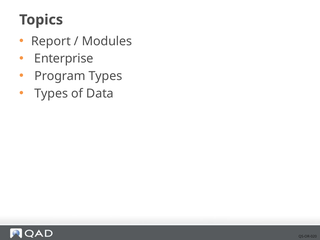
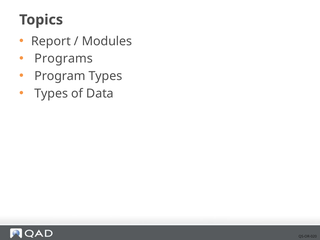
Enterprise: Enterprise -> Programs
